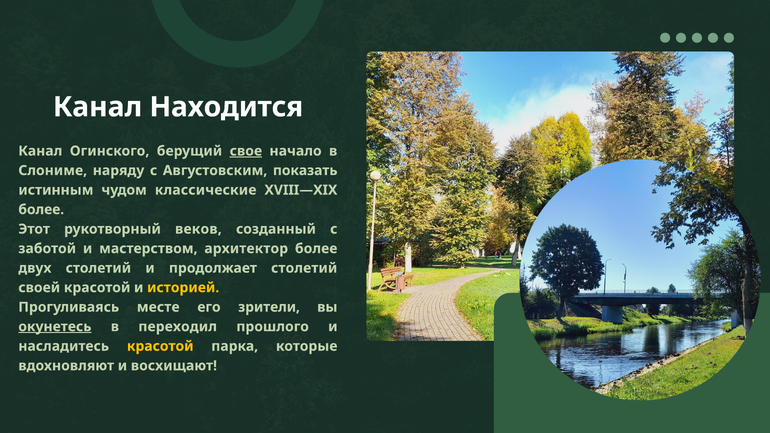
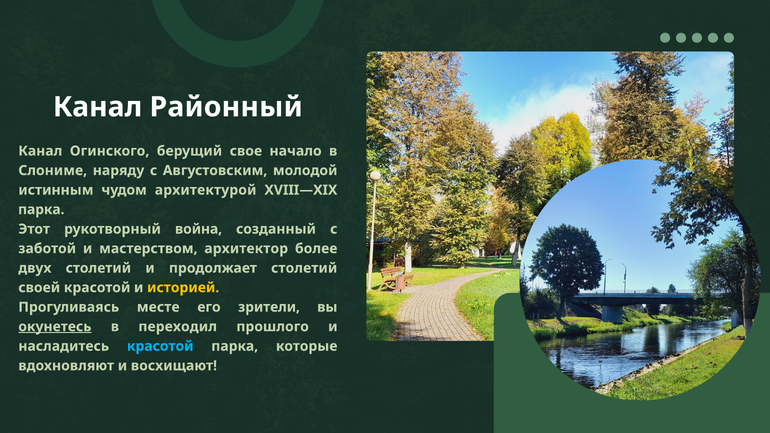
Находится: Находится -> Районный
свое underline: present -> none
показать: показать -> молодой
классические: классические -> архитектурой
более at (41, 210): более -> парка
веков: веков -> война
красотой at (160, 346) colour: yellow -> light blue
